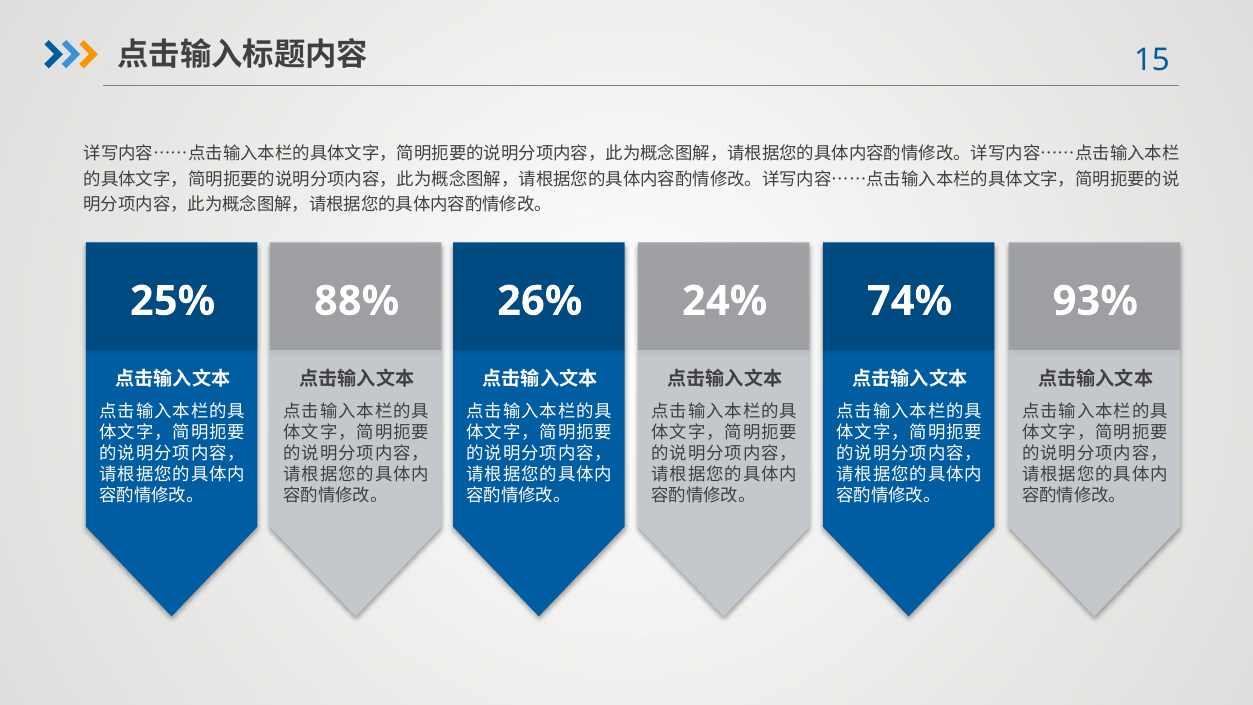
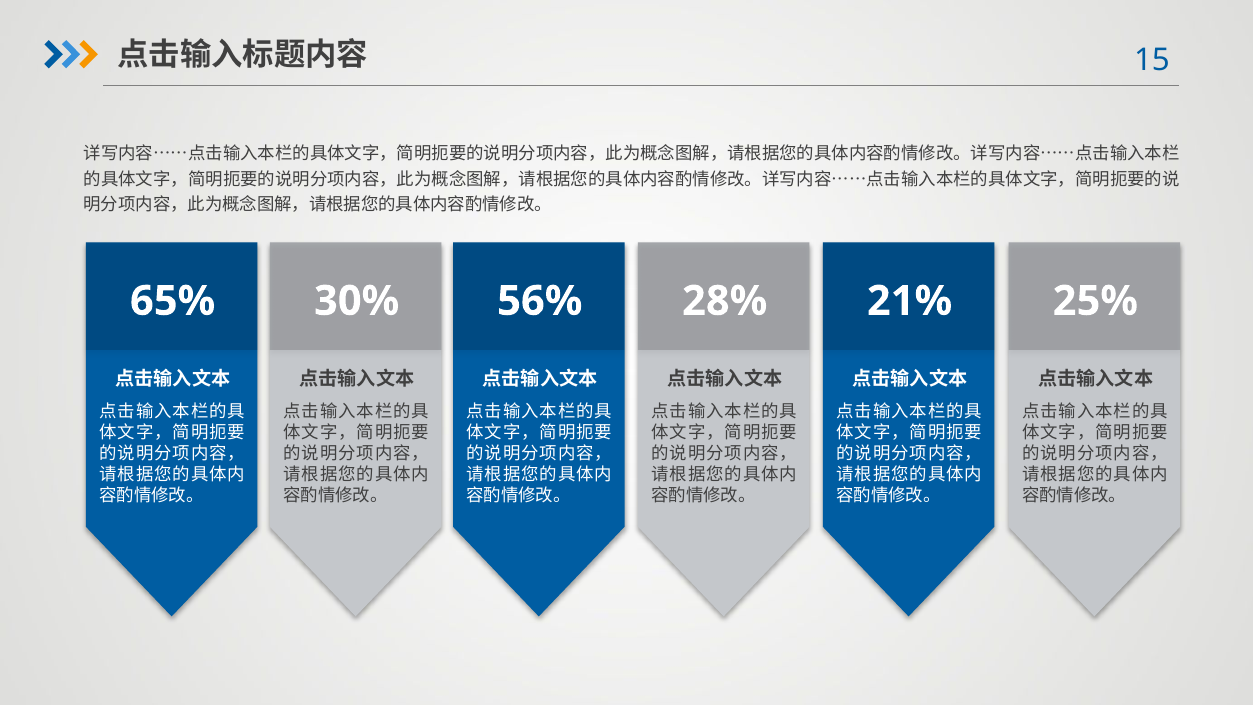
25%: 25% -> 65%
88%: 88% -> 30%
26%: 26% -> 56%
24%: 24% -> 28%
74%: 74% -> 21%
93%: 93% -> 25%
